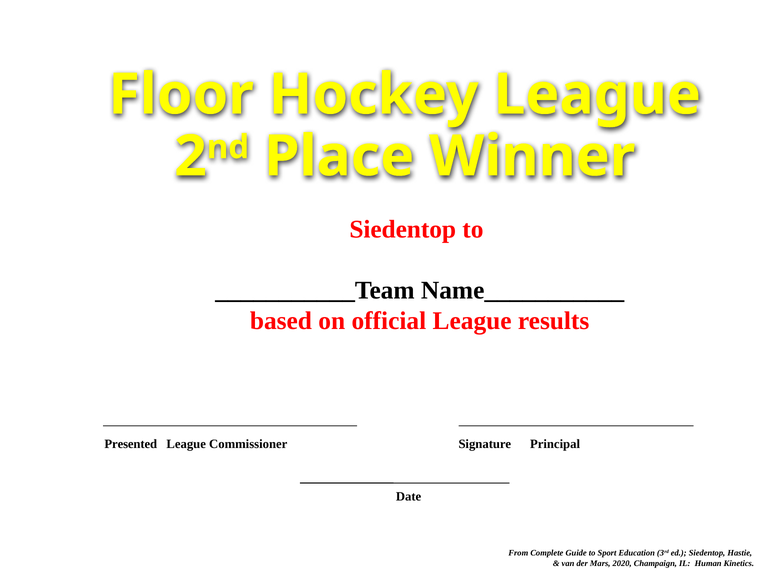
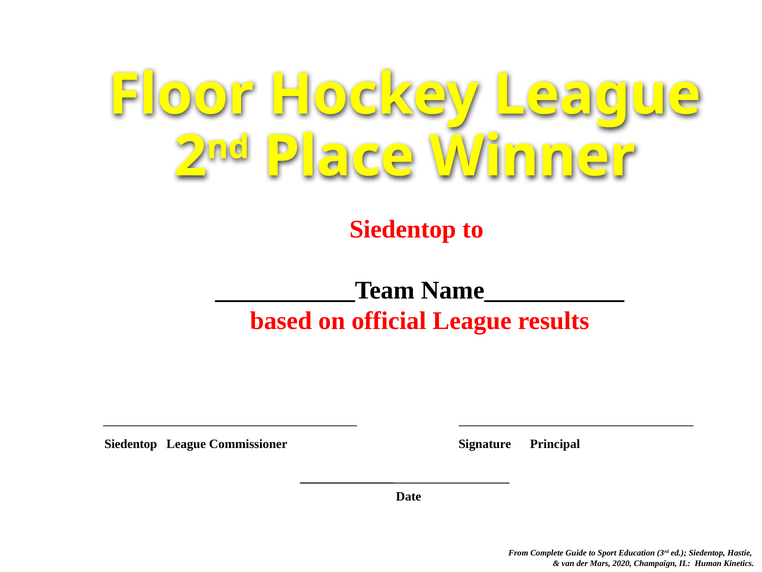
Presented at (131, 444): Presented -> Siedentop
